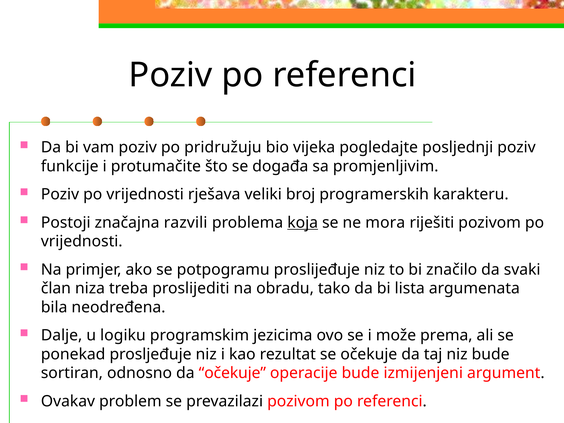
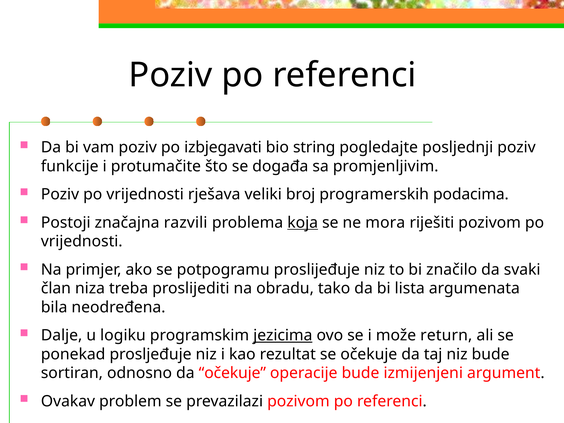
pridružuju: pridružuju -> izbjegavati
vijeka: vijeka -> string
karakteru: karakteru -> podacima
jezicima underline: none -> present
prema: prema -> return
